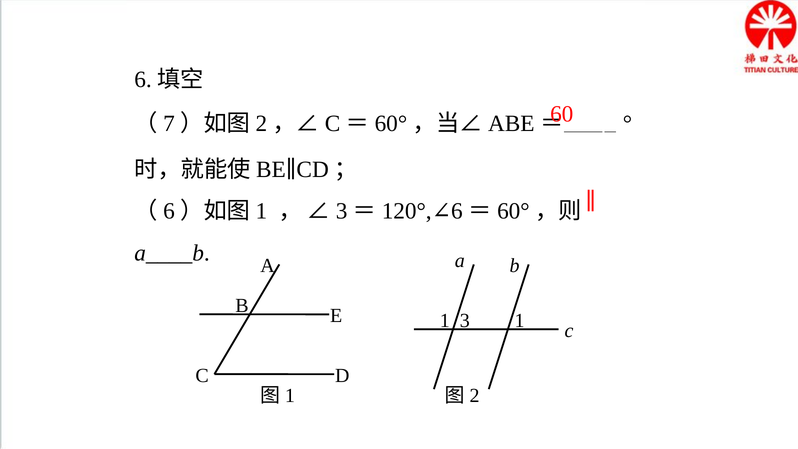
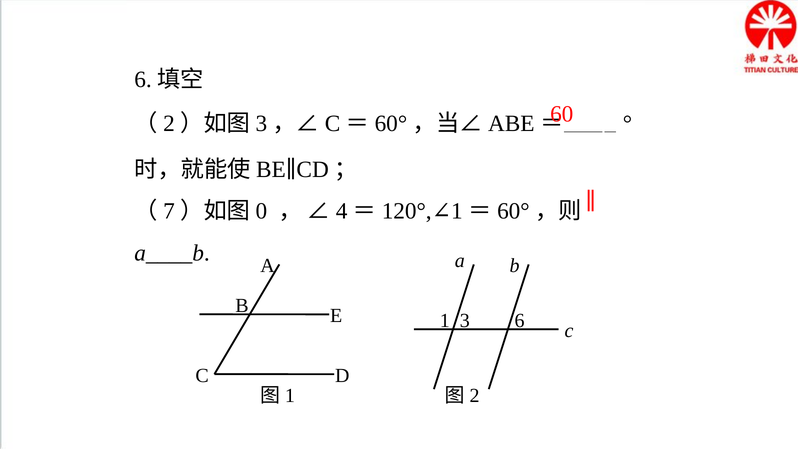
7: 7 -> 2
2 at (261, 124): 2 -> 3
6 at (169, 211): 6 -> 7
1 at (261, 211): 1 -> 0
3 at (342, 211): 3 -> 4
6 at (457, 211): 6 -> 1
1 1: 1 -> 6
